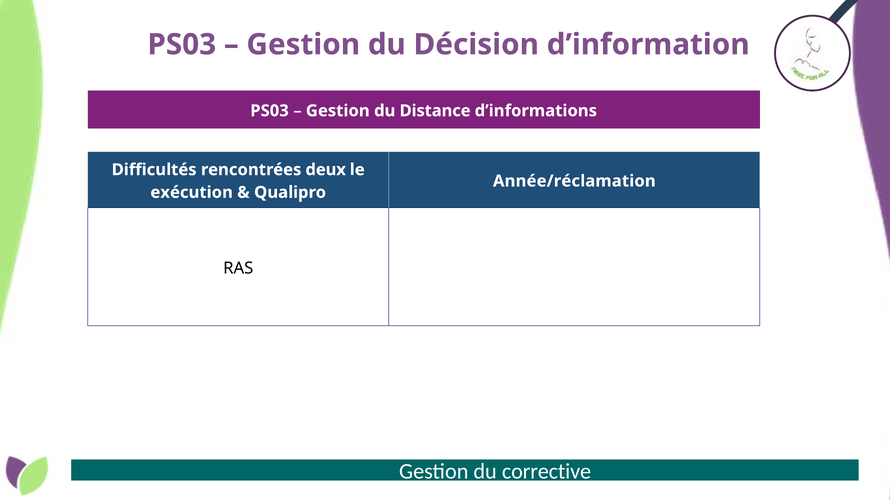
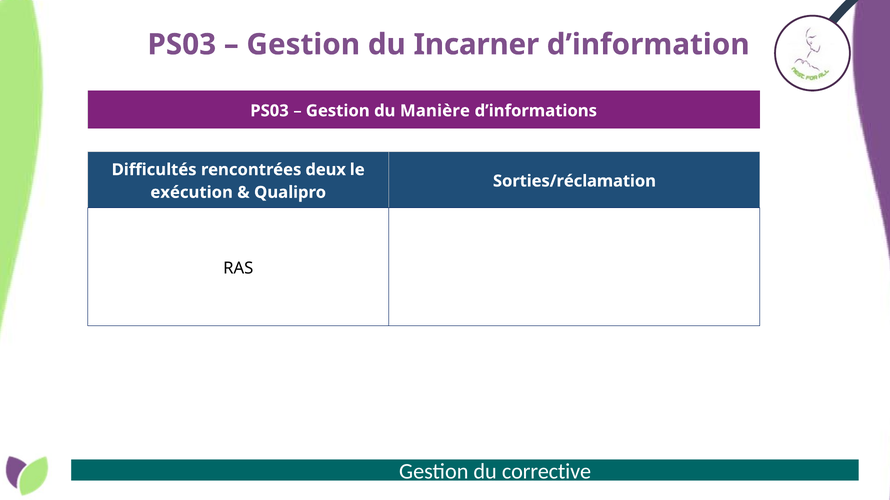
Décision: Décision -> Incarner
Distance: Distance -> Manière
Année/réclamation: Année/réclamation -> Sorties/réclamation
